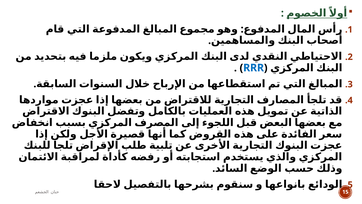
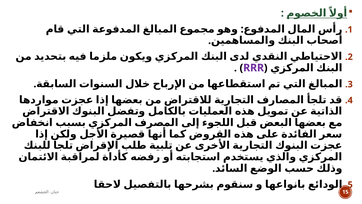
RRR colour: blue -> purple
